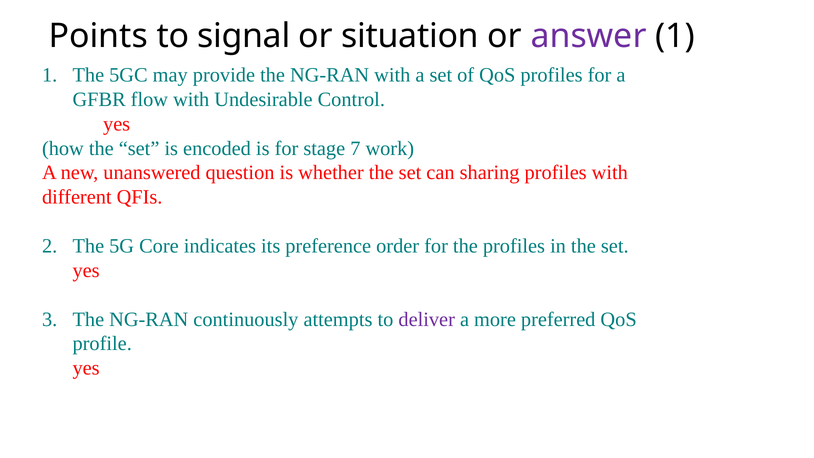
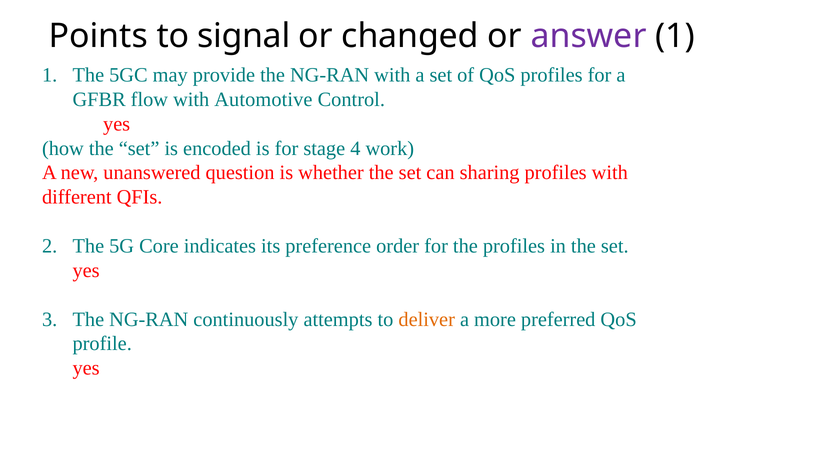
situation: situation -> changed
Undesirable: Undesirable -> Automotive
7: 7 -> 4
deliver colour: purple -> orange
